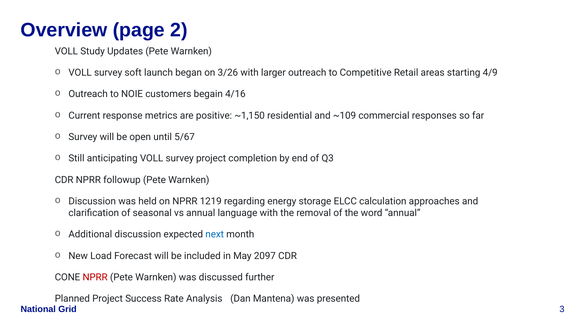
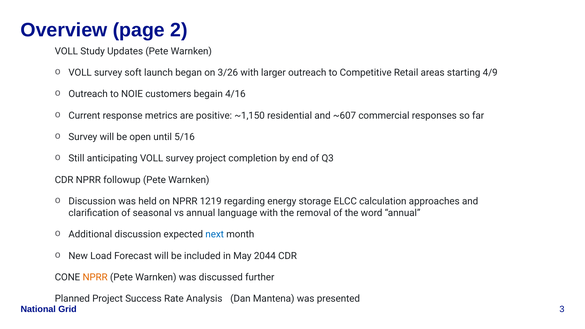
~109: ~109 -> ~607
5/67: 5/67 -> 5/16
2097: 2097 -> 2044
NPRR at (95, 277) colour: red -> orange
